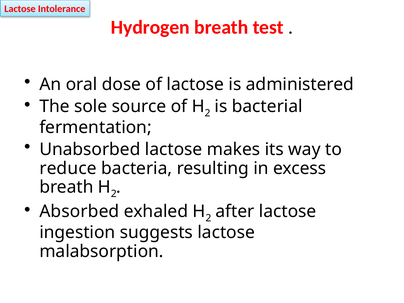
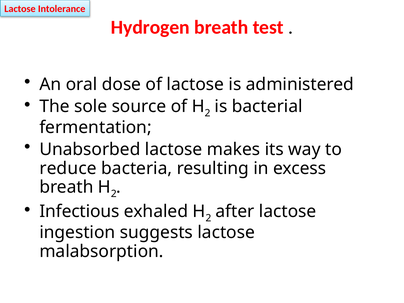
Absorbed: Absorbed -> Infectious
